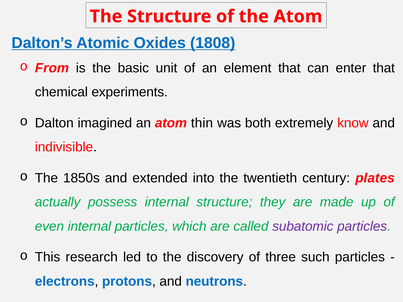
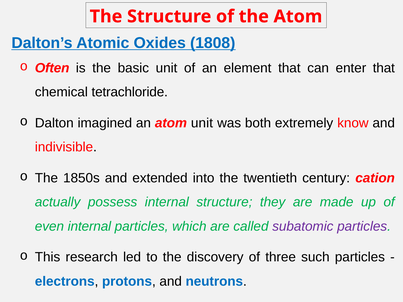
From: From -> Often
experiments: experiments -> tetrachloride
atom thin: thin -> unit
plates: plates -> cation
